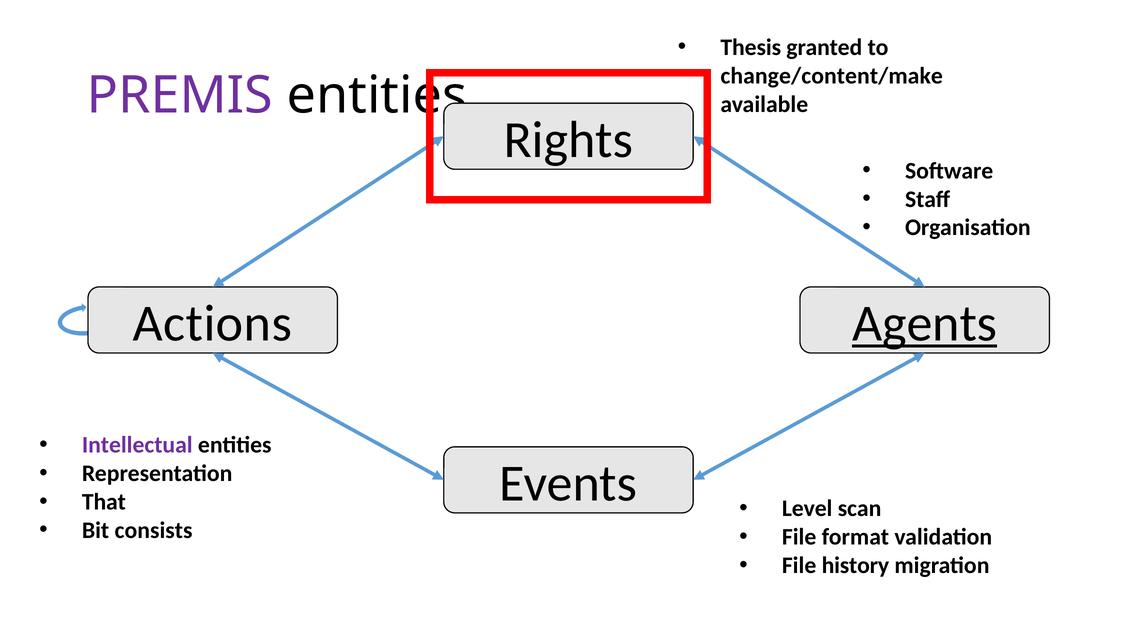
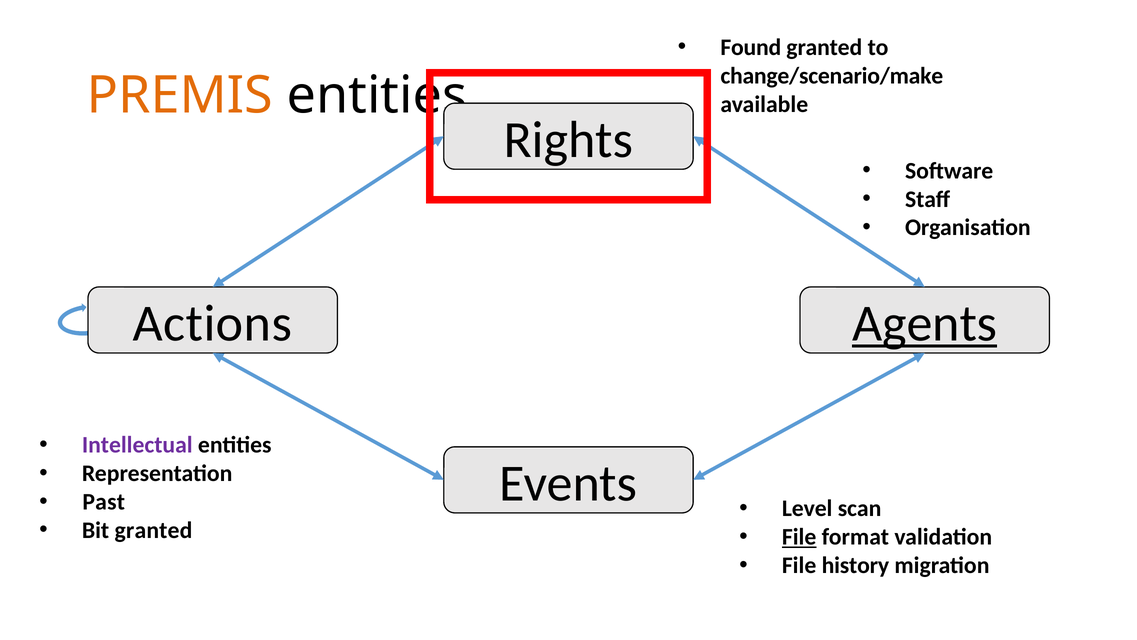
Thesis: Thesis -> Found
change/content/make: change/content/make -> change/scenario/make
PREMIS colour: purple -> orange
That: That -> Past
Bit consists: consists -> granted
File at (799, 537) underline: none -> present
